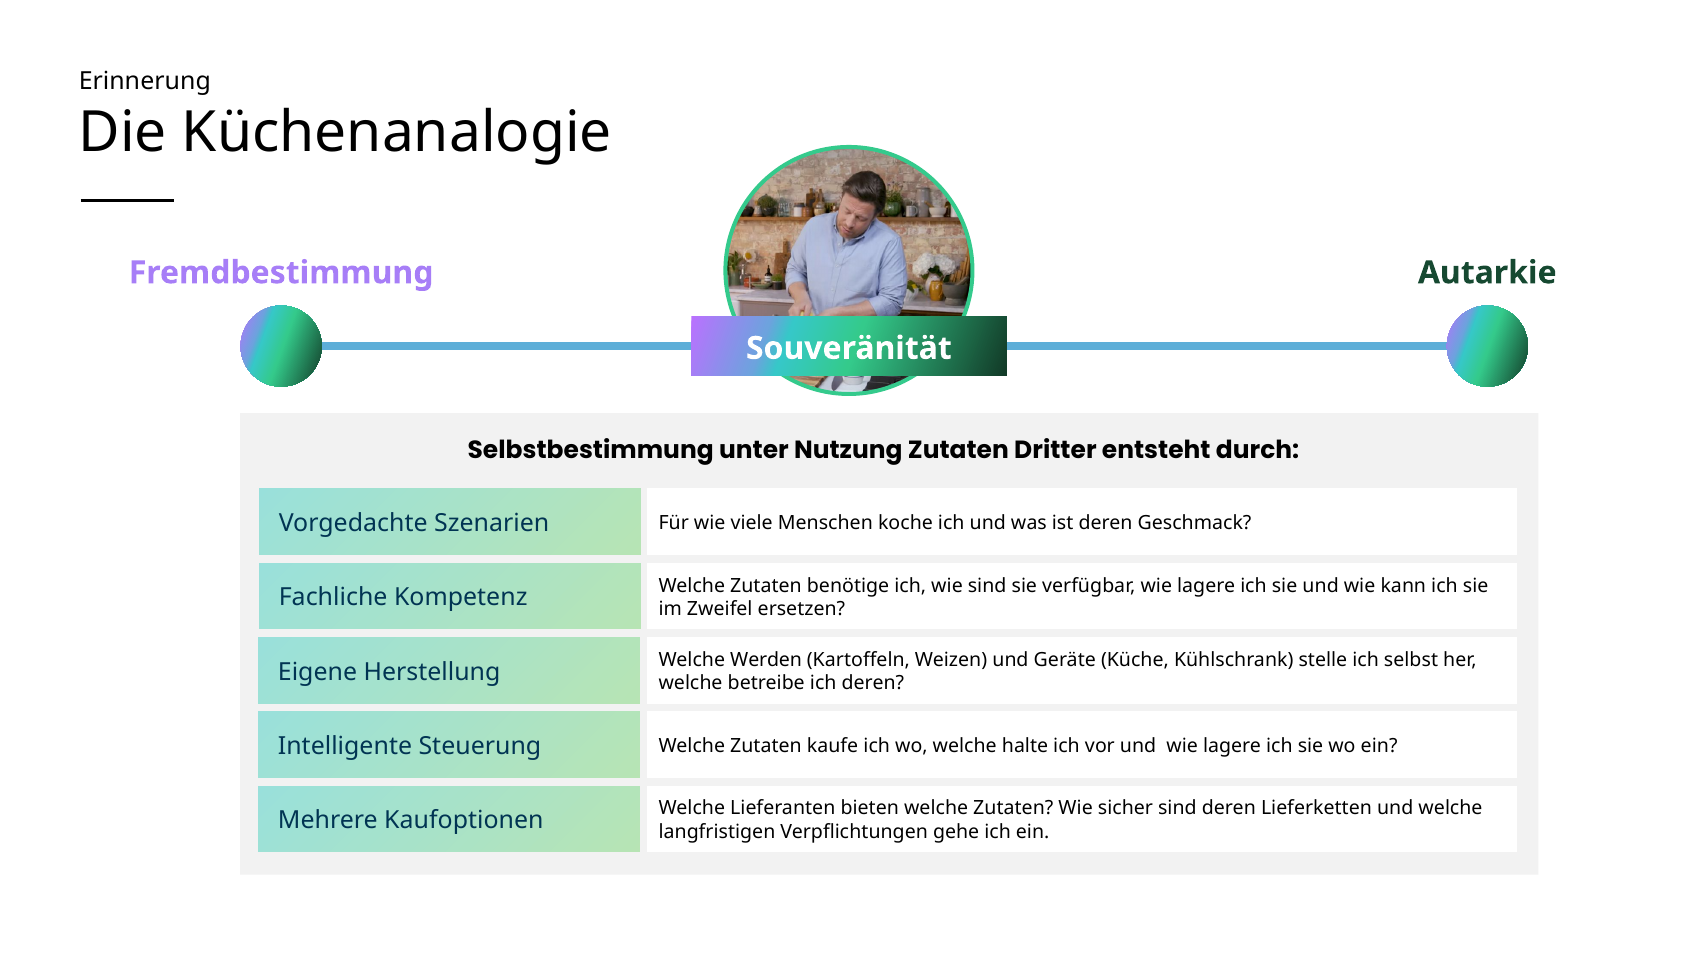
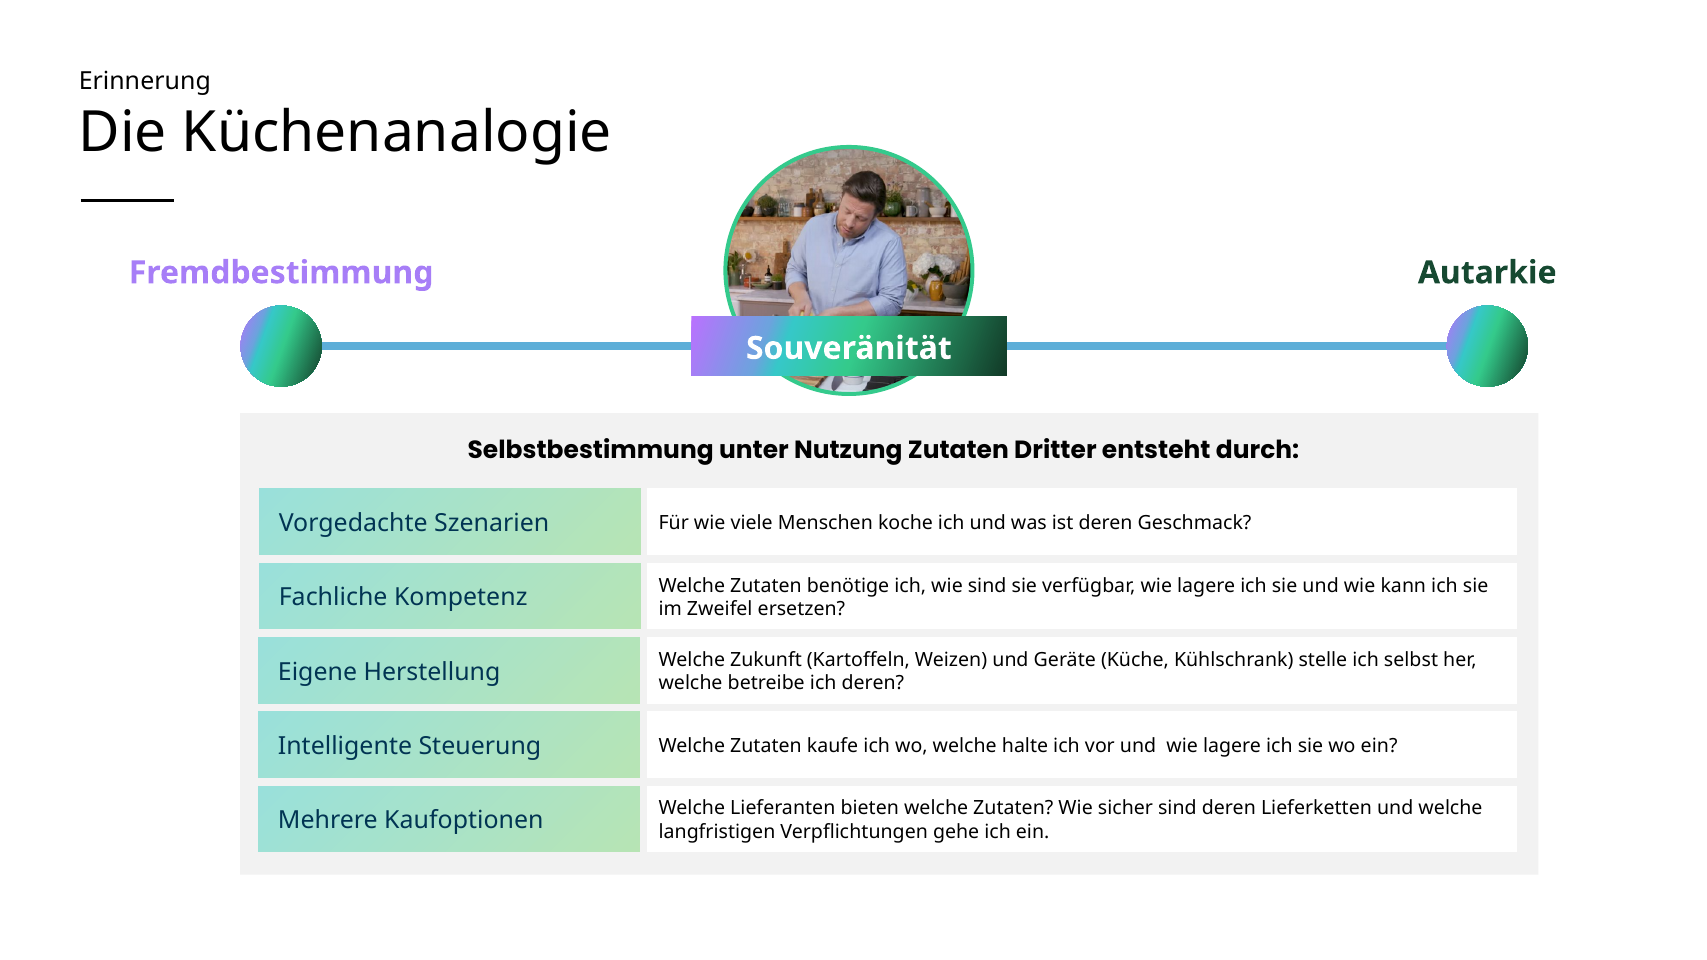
Werden: Werden -> Zukunft
